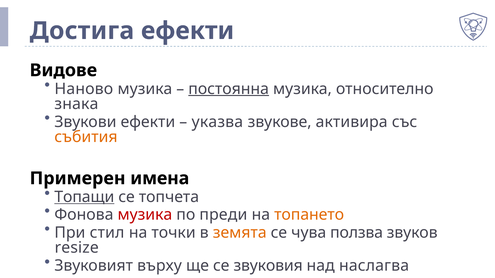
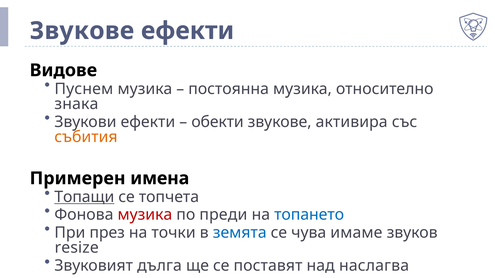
Достига at (82, 31): Достига -> Звукове
Наново: Наново -> Пуснем
постоянна underline: present -> none
указва: указва -> обекти
топането colour: orange -> blue
стил: стил -> през
земята colour: orange -> blue
ползва: ползва -> имаме
върху: върху -> дълга
звуковия: звуковия -> поставят
